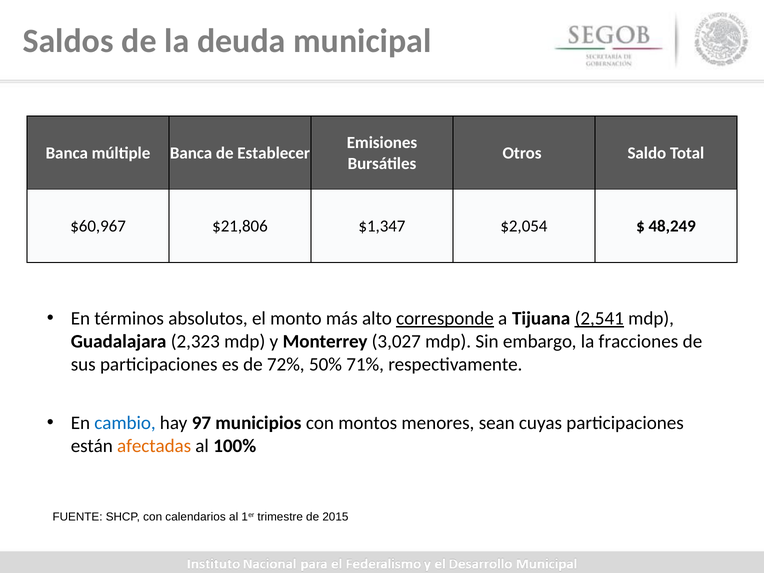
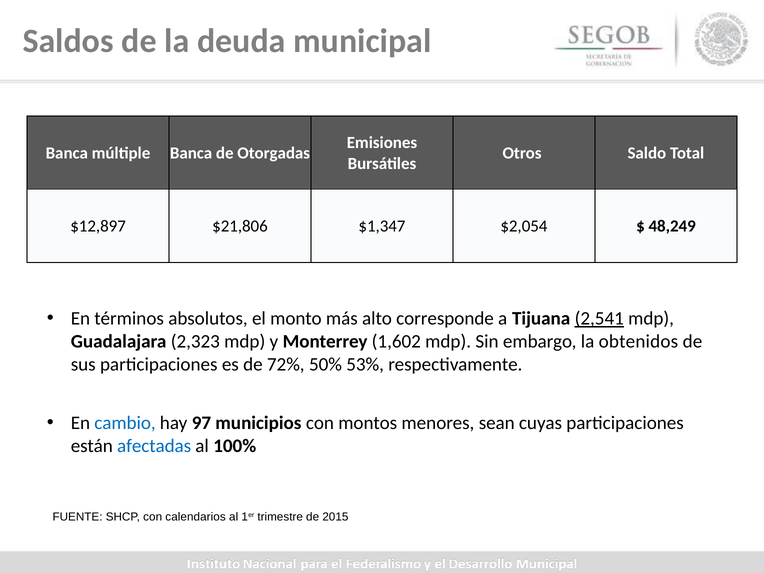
Establecer: Establecer -> Otorgadas
$60,967: $60,967 -> $12,897
corresponde underline: present -> none
3,027: 3,027 -> 1,602
fracciones: fracciones -> obtenidos
71%: 71% -> 53%
afectadas colour: orange -> blue
